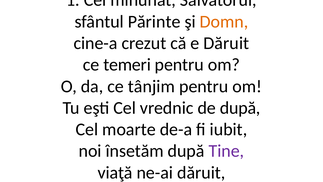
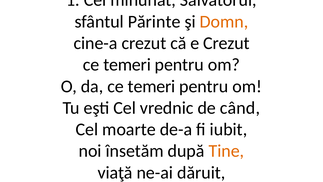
e Dăruit: Dăruit -> Crezut
da ce tânjim: tânjim -> temeri
de după: după -> când
Tine colour: purple -> orange
